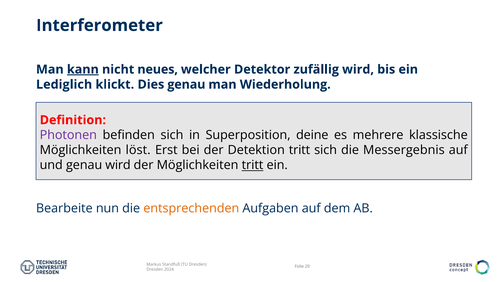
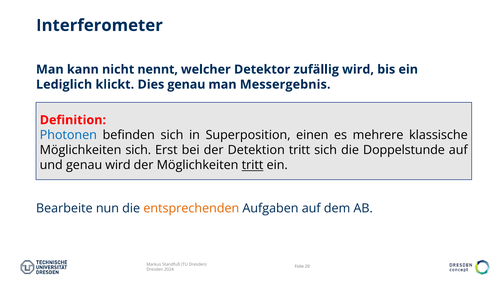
kann underline: present -> none
neues: neues -> nennt
Wiederholung: Wiederholung -> Messergebnis
Photonen colour: purple -> blue
deine: deine -> einen
Möglichkeiten löst: löst -> sich
Messergebnis: Messergebnis -> Doppelstunde
